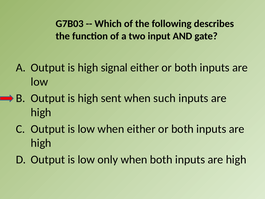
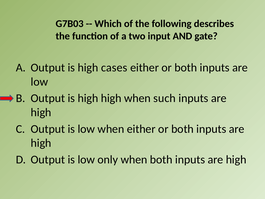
signal: signal -> cases
high sent: sent -> high
